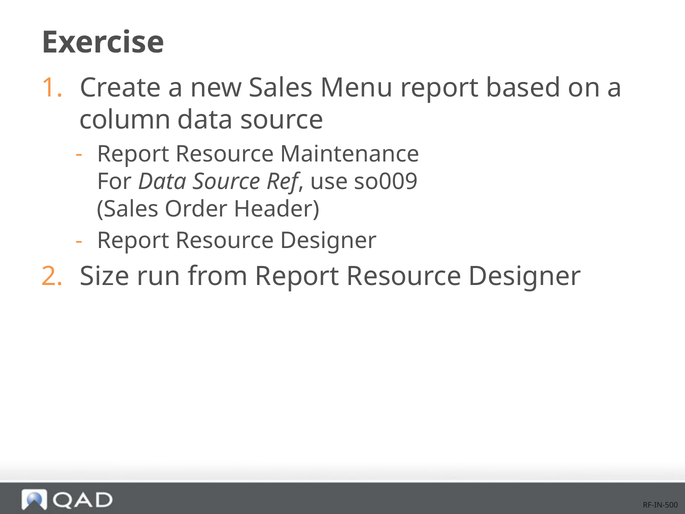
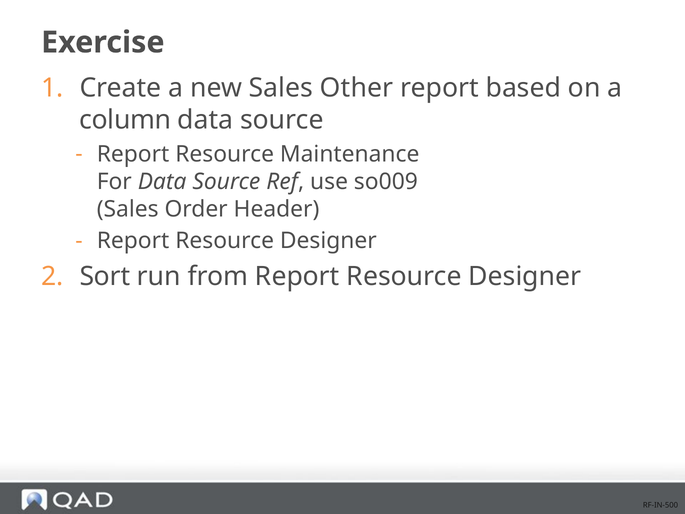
Menu: Menu -> Other
Size: Size -> Sort
